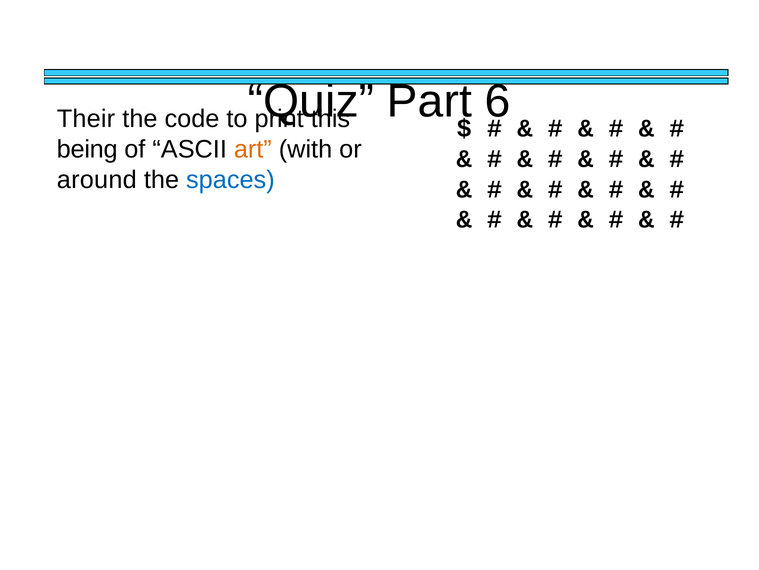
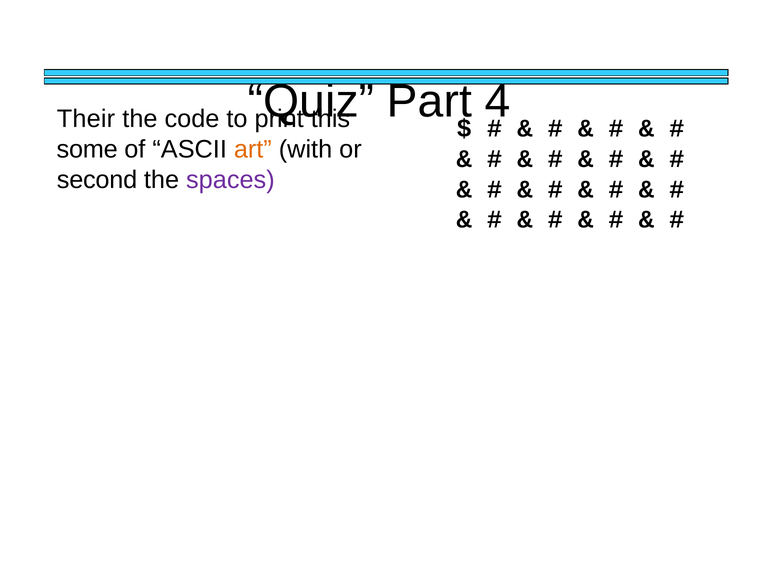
6: 6 -> 4
being: being -> some
around: around -> second
spaces colour: blue -> purple
